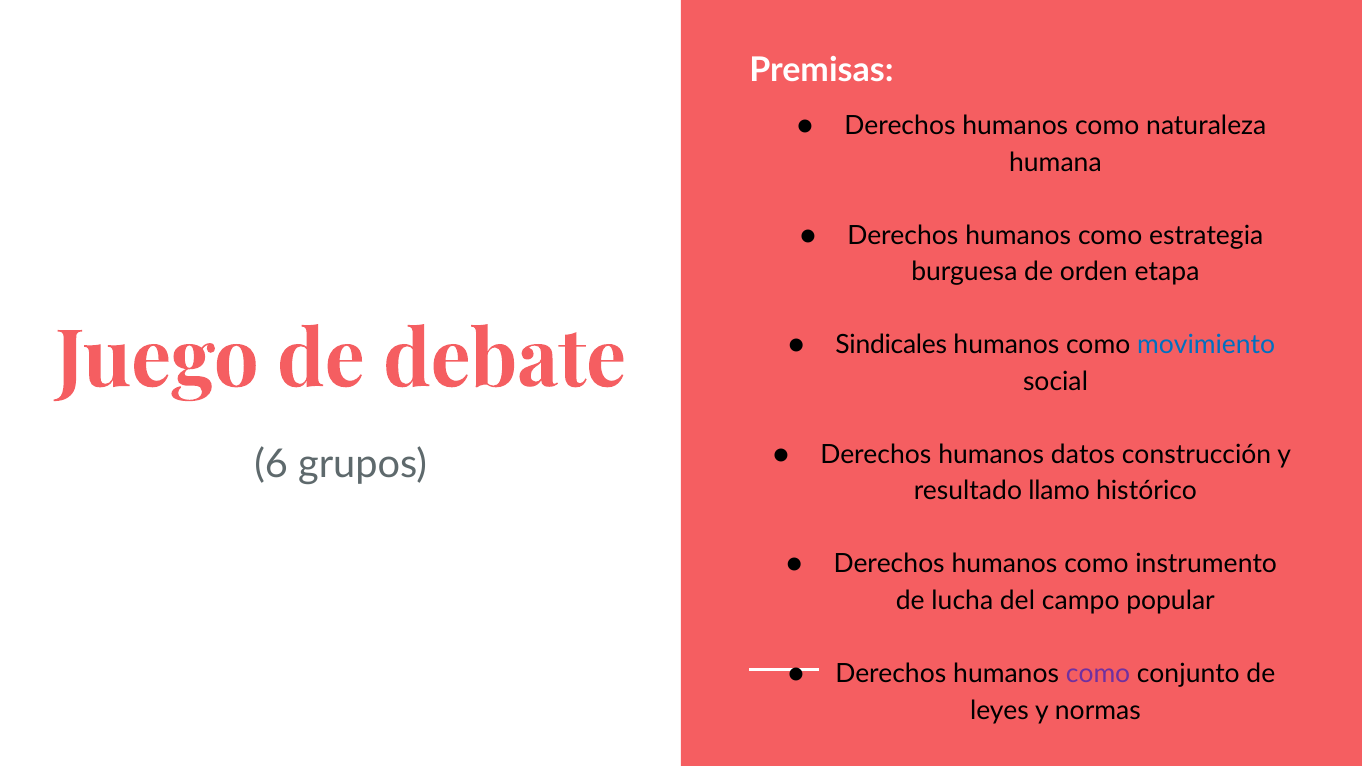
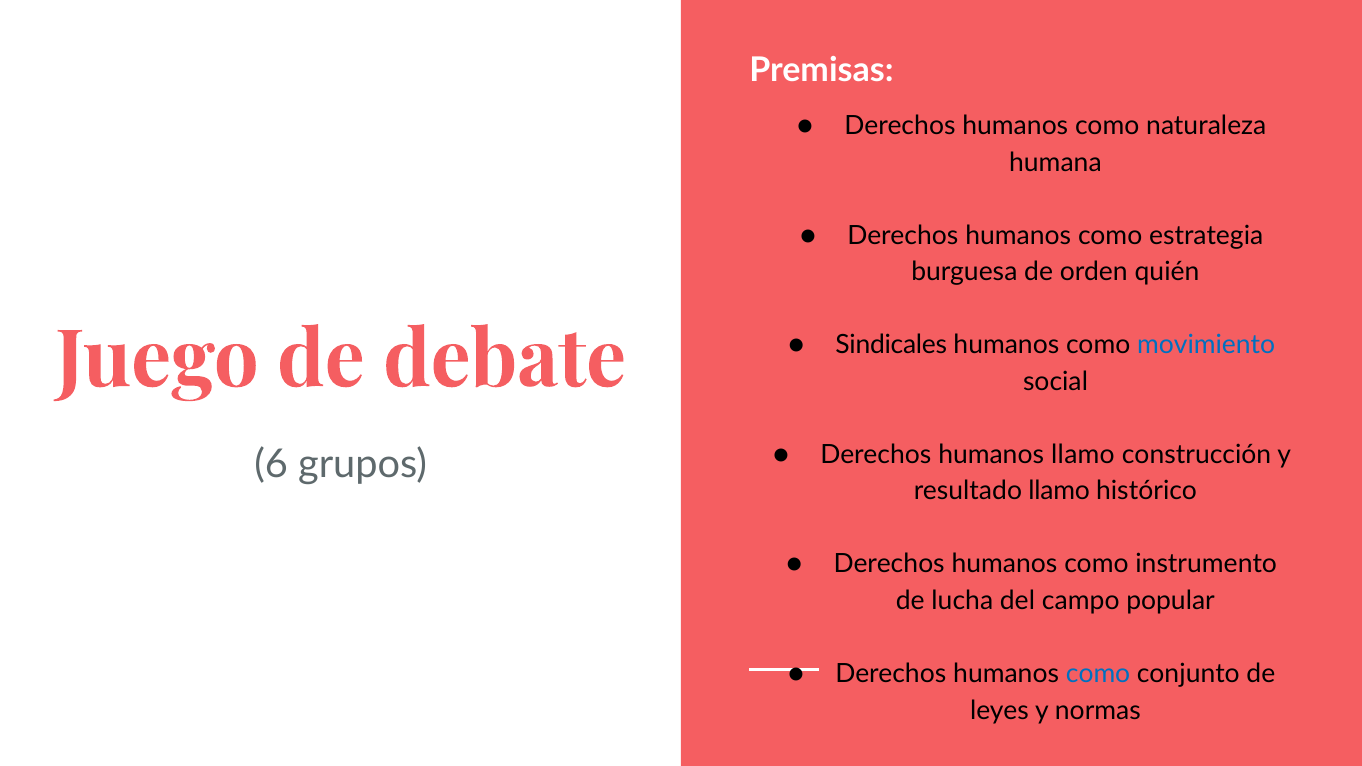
etapa: etapa -> quién
humanos datos: datos -> llamo
como at (1098, 674) colour: purple -> blue
